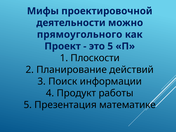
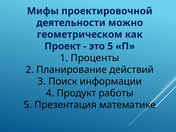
прямоугольного: прямоугольного -> геометрическом
Плоскости: Плоскости -> Проценты
